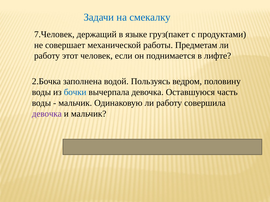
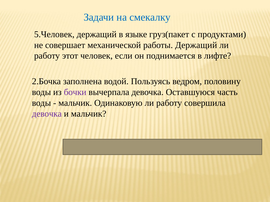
7.Человек: 7.Человек -> 5.Человек
работы Предметам: Предметам -> Держащий
бочки colour: blue -> purple
